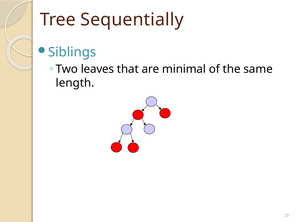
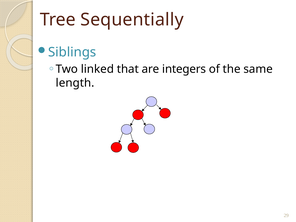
leaves: leaves -> linked
minimal: minimal -> integers
